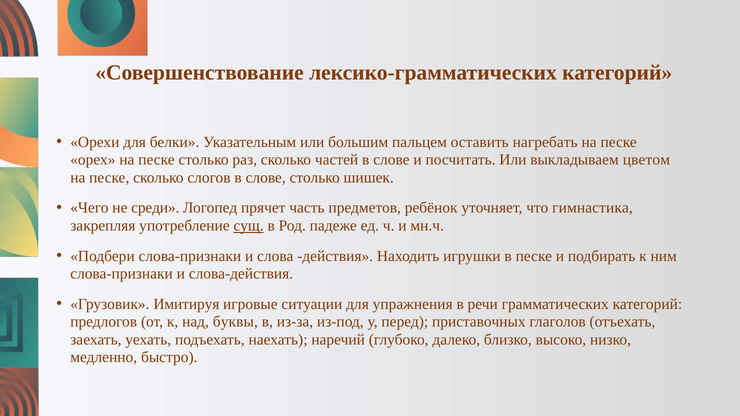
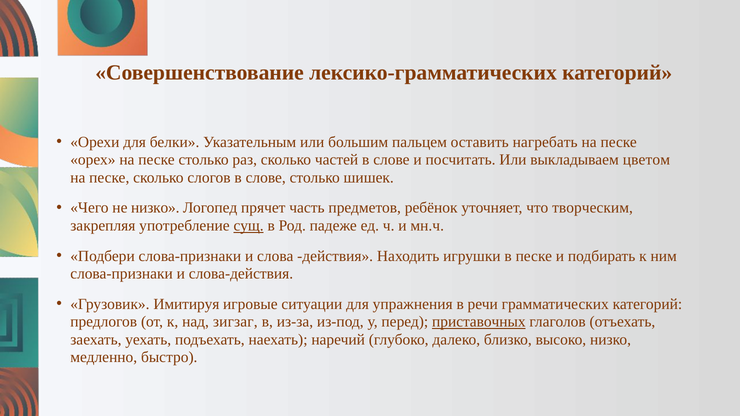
не среди: среди -> низко
гимнастика: гимнастика -> творческим
буквы: буквы -> зигзаг
приставочных underline: none -> present
